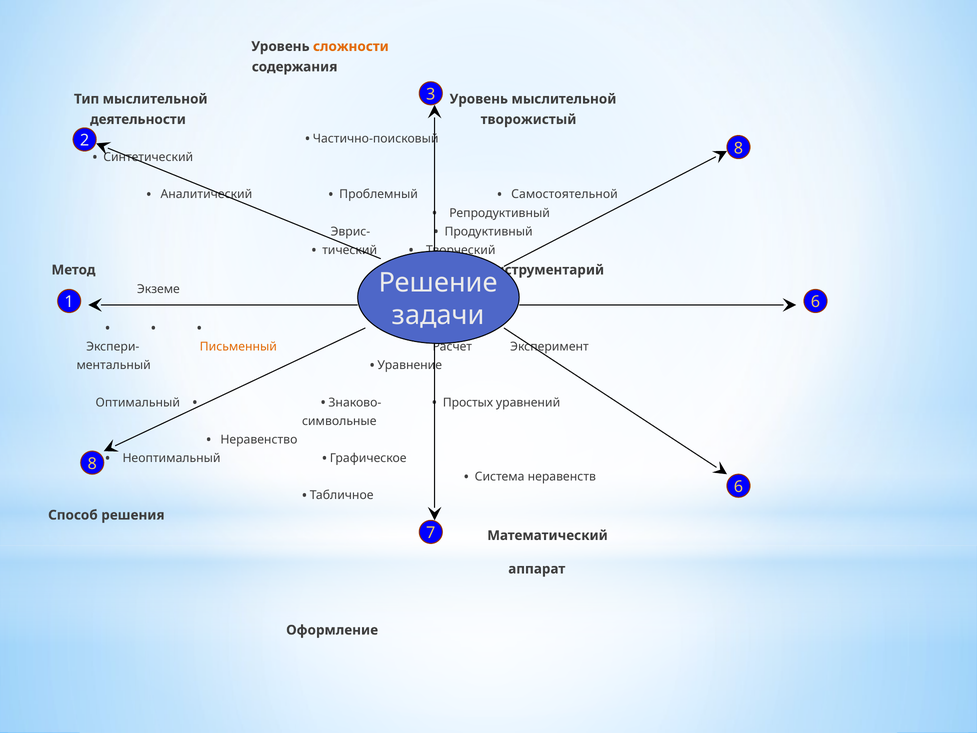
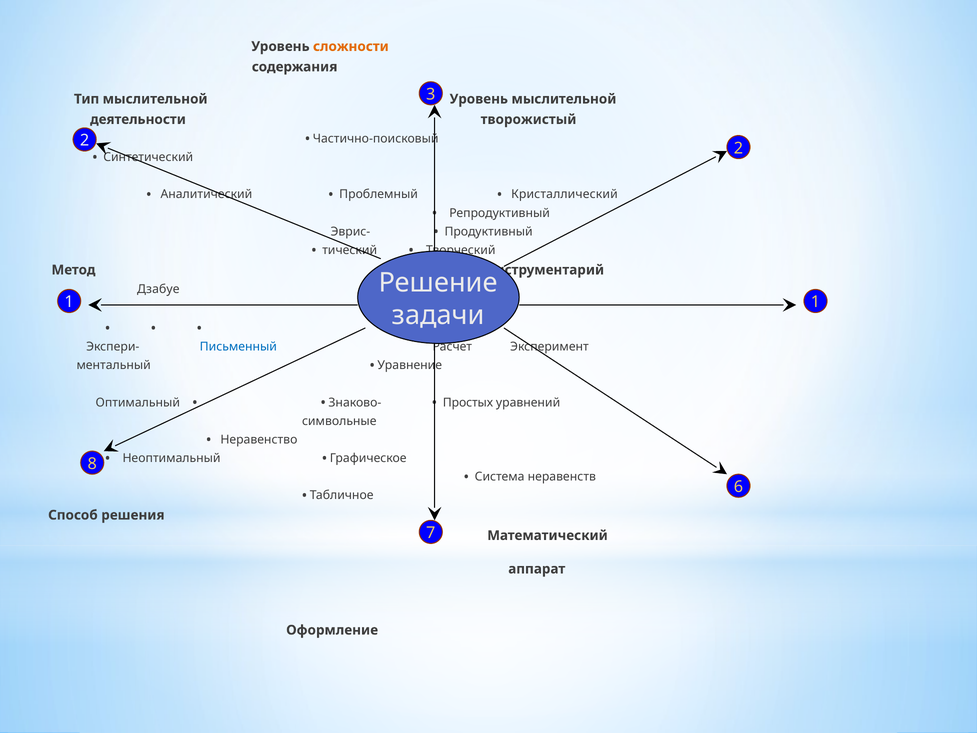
2 8: 8 -> 2
Самостоятельной: Самостоятельной -> Кристаллический
Экземе: Экземе -> Дзабуе
1 6: 6 -> 1
Письменный colour: orange -> blue
